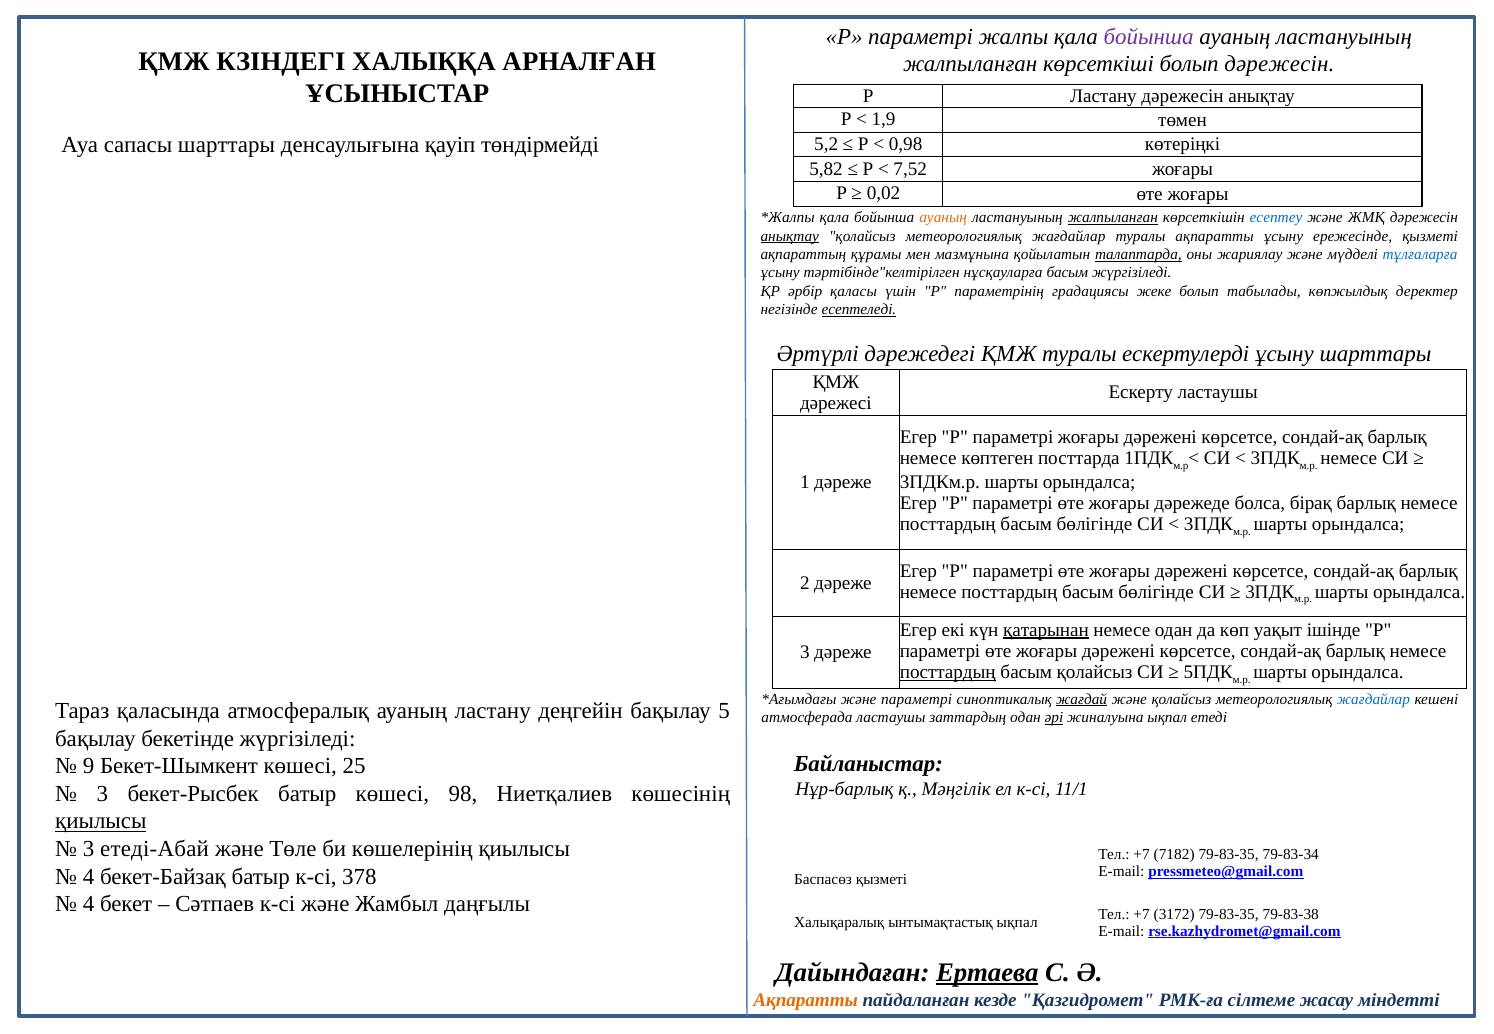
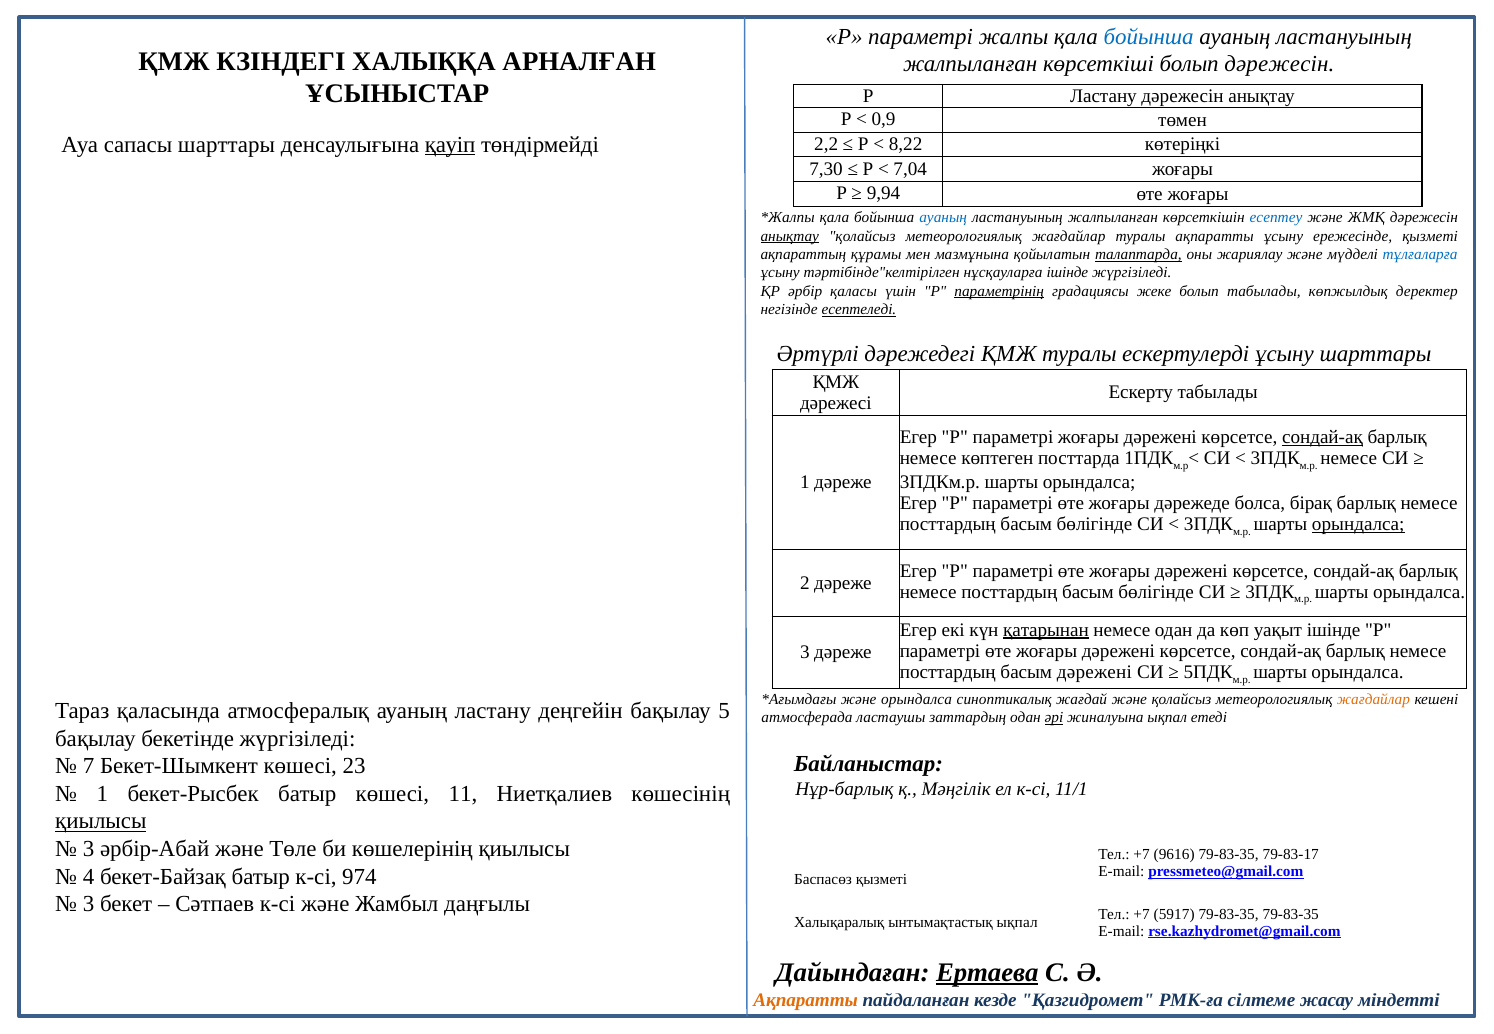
бойынша at (1149, 36) colour: purple -> blue
1,9: 1,9 -> 0,9
қауіп underline: none -> present
5,2: 5,2 -> 2,2
0,98: 0,98 -> 8,22
5,82: 5,82 -> 7,30
7,52: 7,52 -> 7,04
0,02: 0,02 -> 9,94
ауаның at (943, 218) colour: orange -> blue
жалпыланған at (1113, 218) underline: present -> none
нұсқауларға басым: басым -> ішінде
параметрінің underline: none -> present
Ескерту ластаушы: ластаушы -> табылады
сондай-ақ at (1322, 437) underline: none -> present
орындалса at (1358, 525) underline: none -> present
посттардың at (948, 672) underline: present -> none
басым қолайсыз: қолайсыз -> дәрежені
және параметрі: параметрі -> орындалса
жағдай underline: present -> none
жағдайлар at (1373, 699) colour: blue -> orange
9: 9 -> 7
25: 25 -> 23
3 at (102, 794): 3 -> 1
98: 98 -> 11
етеді-Абай: етеді-Абай -> әрбір-Абай
7182: 7182 -> 9616
79-83-34: 79-83-34 -> 79-83-17
378: 378 -> 974
4 at (89, 904): 4 -> 3
3172: 3172 -> 5917
79-83-35 79-83-38: 79-83-38 -> 79-83-35
